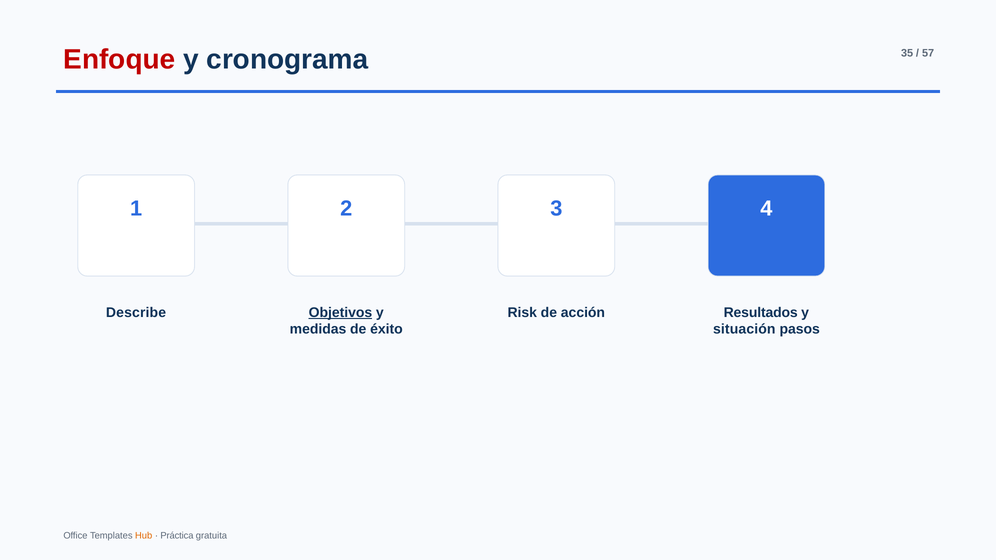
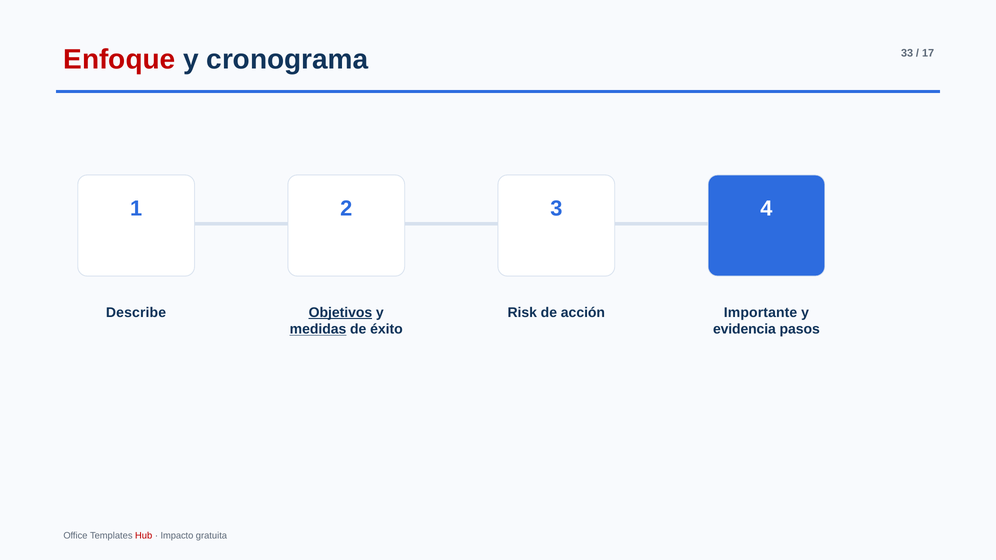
35: 35 -> 33
57: 57 -> 17
Resultados: Resultados -> Importante
medidas underline: none -> present
situación: situación -> evidencia
Hub colour: orange -> red
Práctica: Práctica -> Impacto
